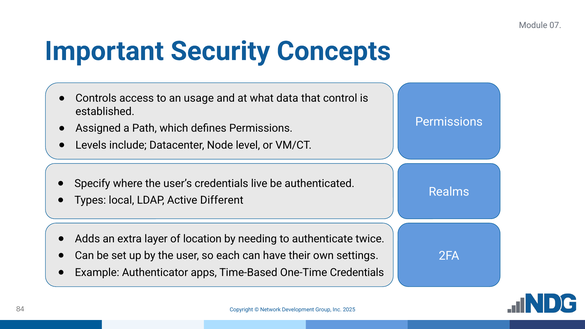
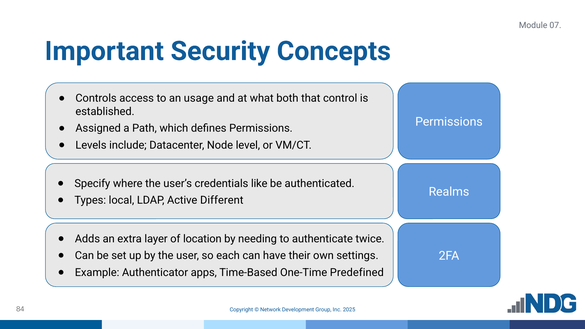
data: data -> both
live: live -> like
One-Time Credentials: Credentials -> Predefined
